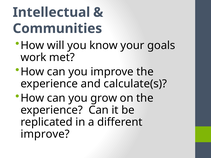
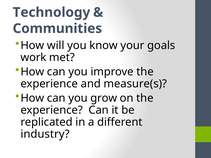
Intellectual: Intellectual -> Technology
calculate(s: calculate(s -> measure(s
improve at (45, 134): improve -> industry
